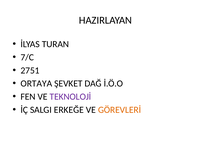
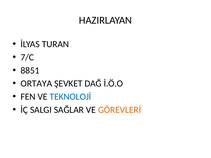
2751: 2751 -> 8851
TEKNOLOJİ colour: purple -> blue
ERKEĞE: ERKEĞE -> SAĞLAR
